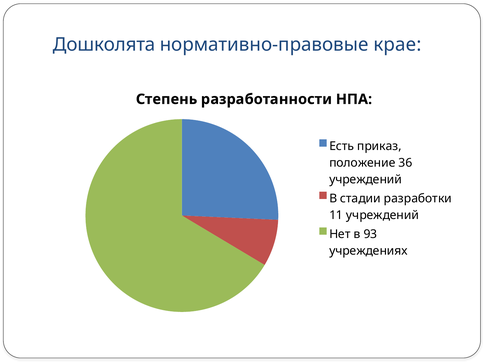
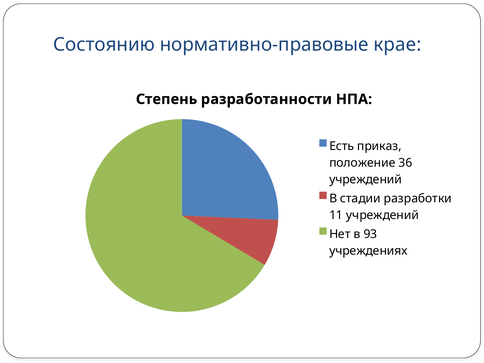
Дошколята: Дошколята -> Состоянию
